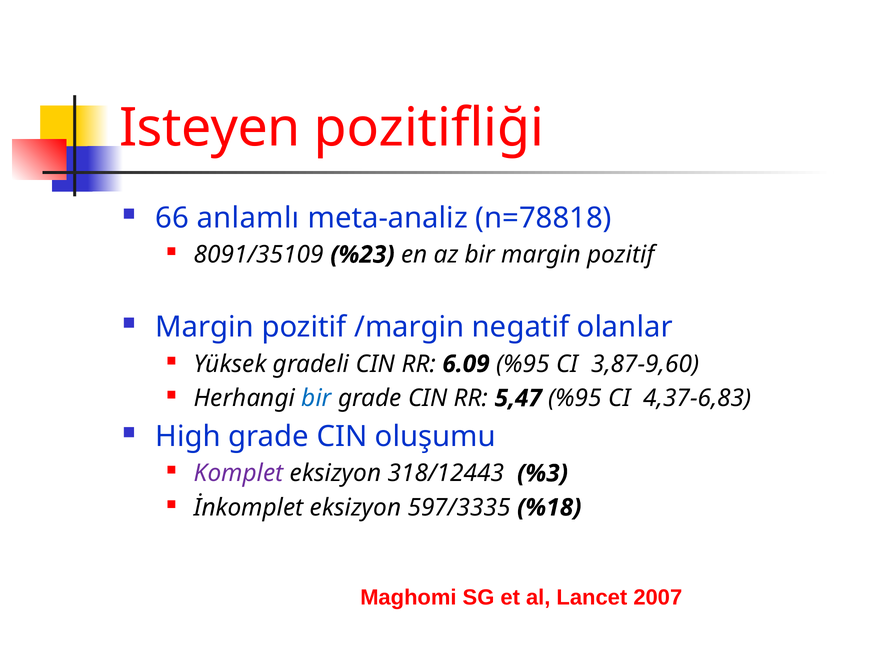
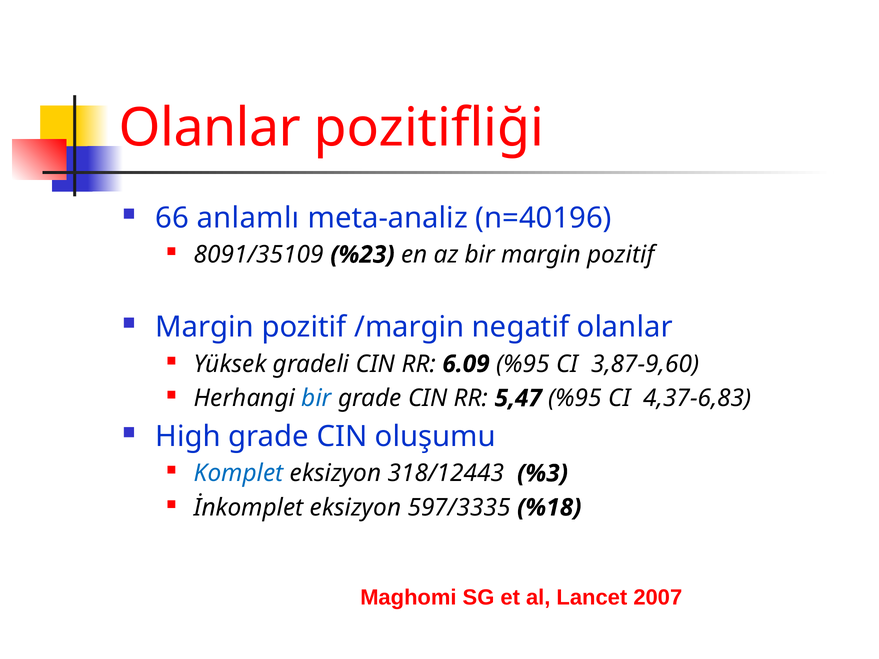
Isteyen at (210, 128): Isteyen -> Olanlar
n=78818: n=78818 -> n=40196
Komplet colour: purple -> blue
